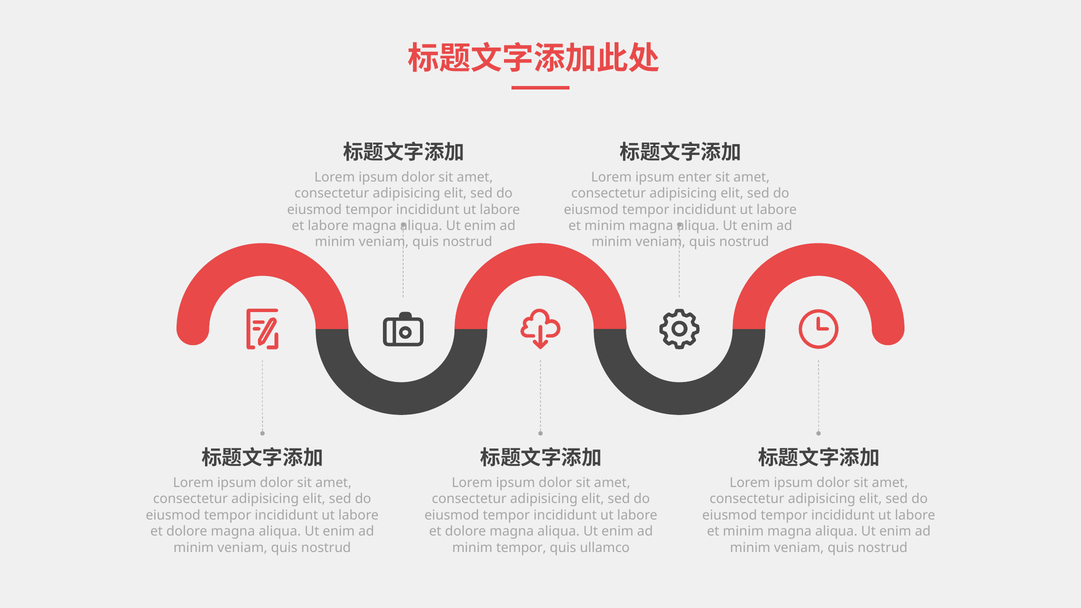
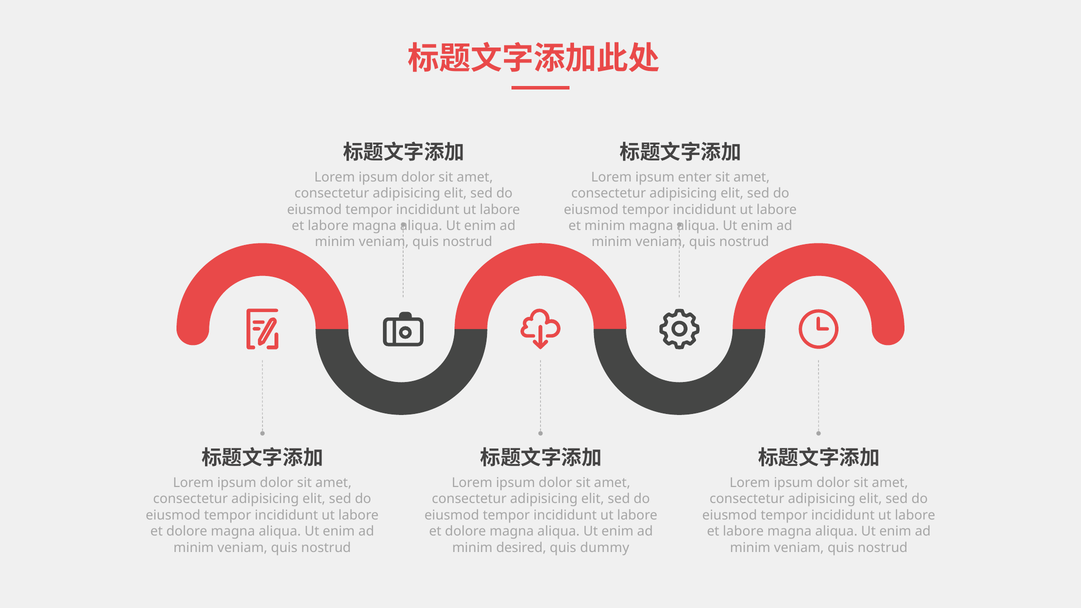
minim at (743, 531): minim -> labore
minim tempor: tempor -> desired
ullamco: ullamco -> dummy
